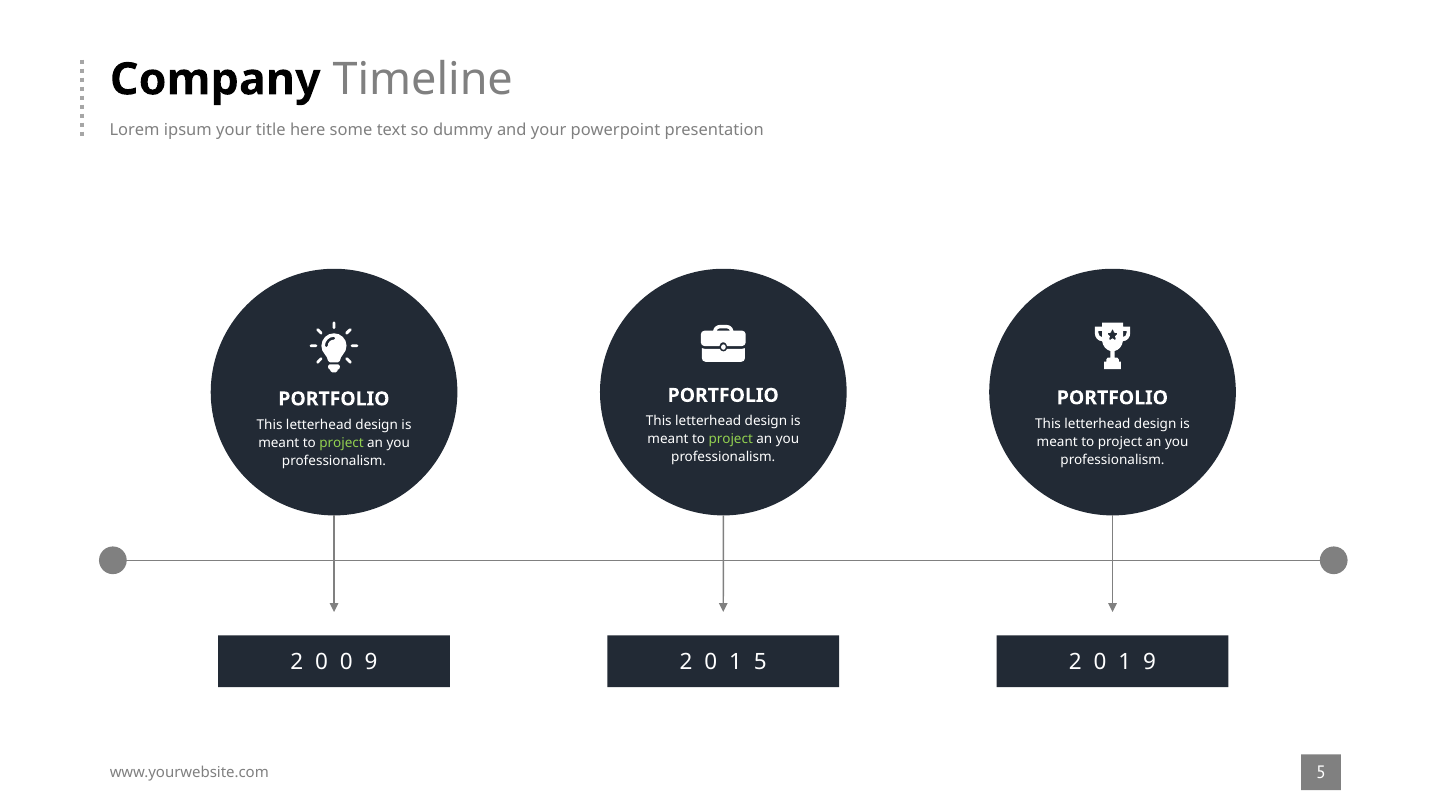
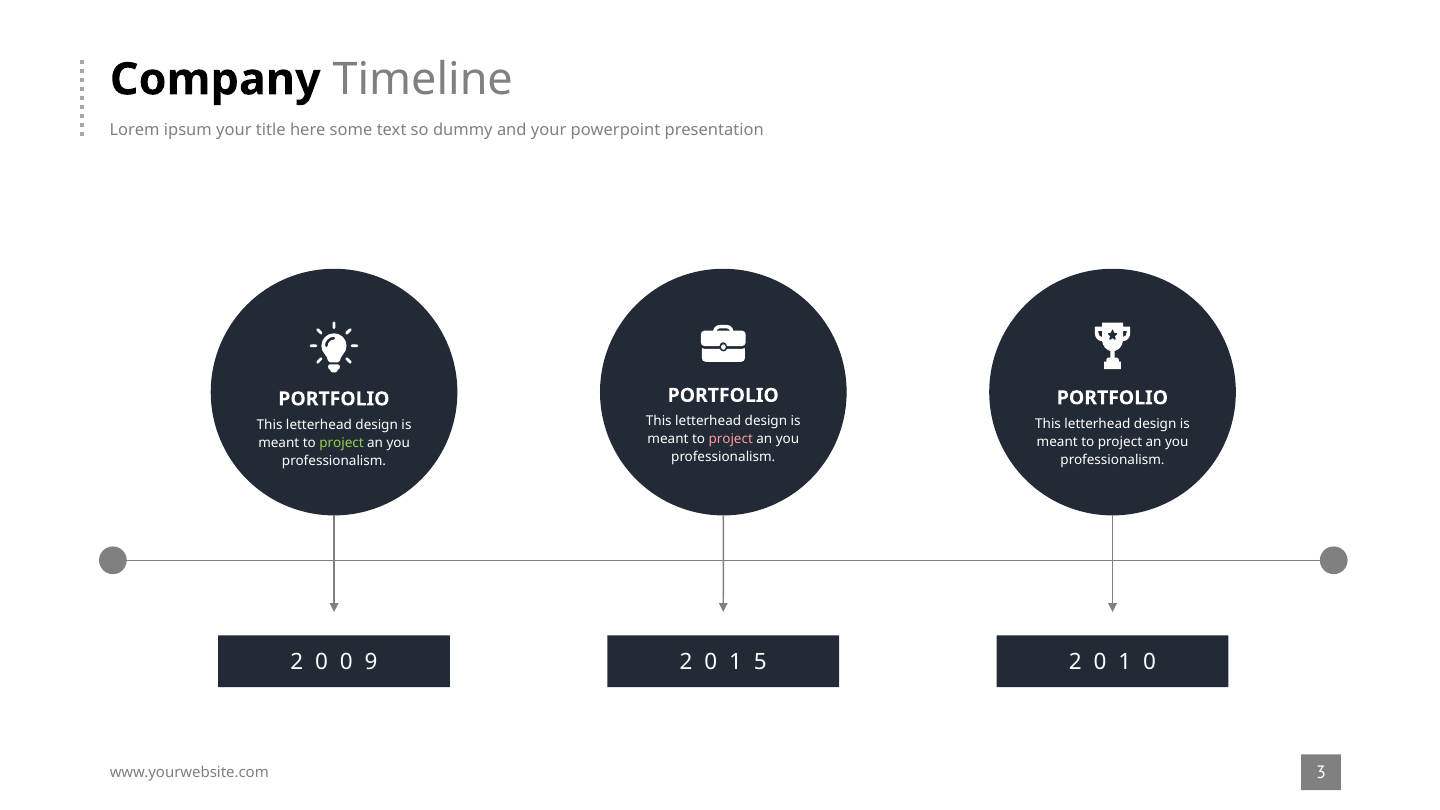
project at (731, 439) colour: light green -> pink
9 at (1150, 663): 9 -> 0
www.yourwebsite.com 5: 5 -> 3
